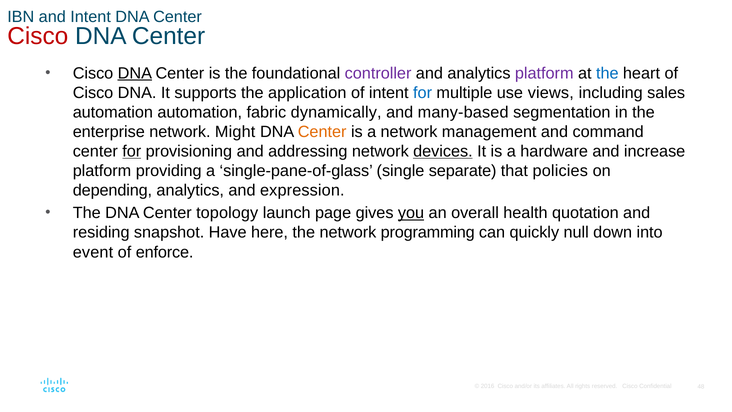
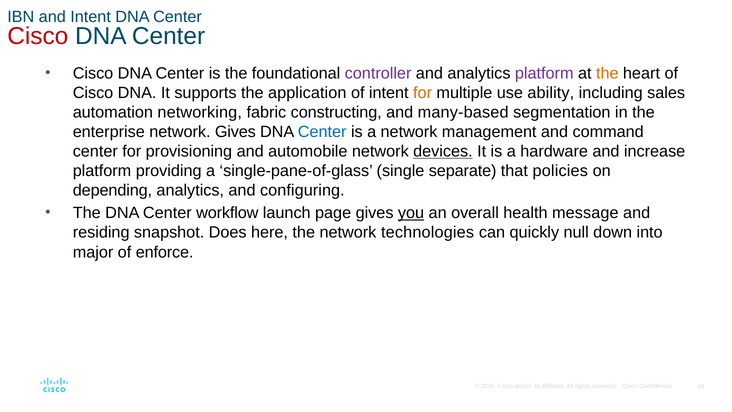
DNA at (135, 73) underline: present -> none
the at (607, 73) colour: blue -> orange
for at (423, 93) colour: blue -> orange
views: views -> ability
automation automation: automation -> networking
dynamically: dynamically -> constructing
network Might: Might -> Gives
Center at (322, 132) colour: orange -> blue
for at (132, 151) underline: present -> none
addressing: addressing -> automobile
expression: expression -> configuring
topology: topology -> workflow
quotation: quotation -> message
Have: Have -> Does
programming: programming -> technologies
event: event -> major
